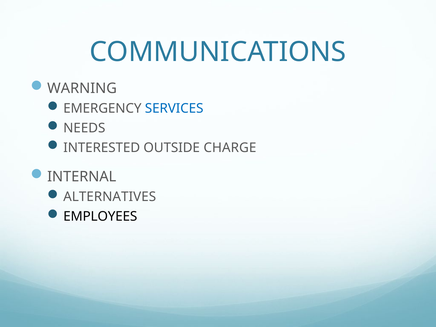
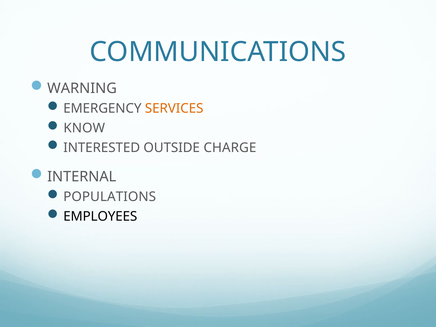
SERVICES colour: blue -> orange
NEEDS: NEEDS -> KNOW
ALTERNATIVES: ALTERNATIVES -> POPULATIONS
